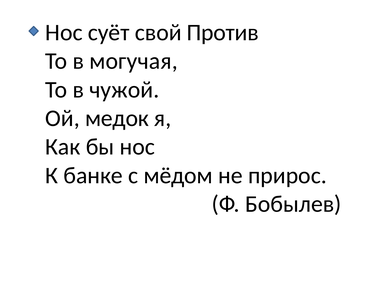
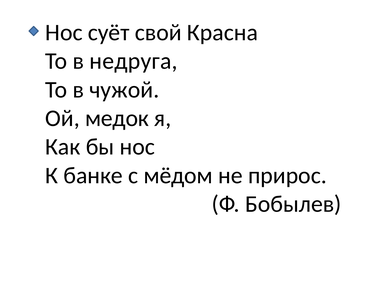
Против: Против -> Красна
могучая: могучая -> недруга
